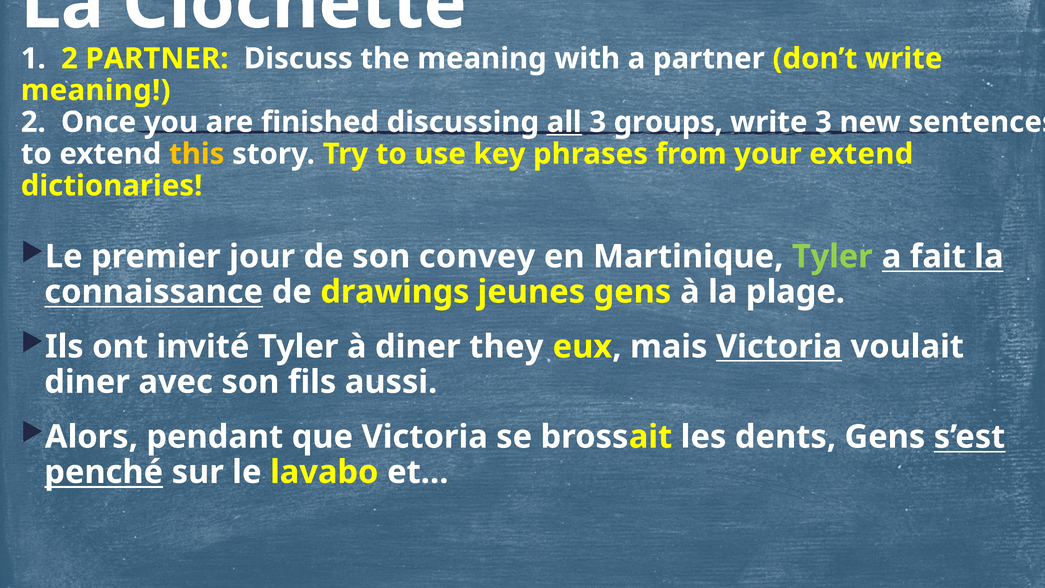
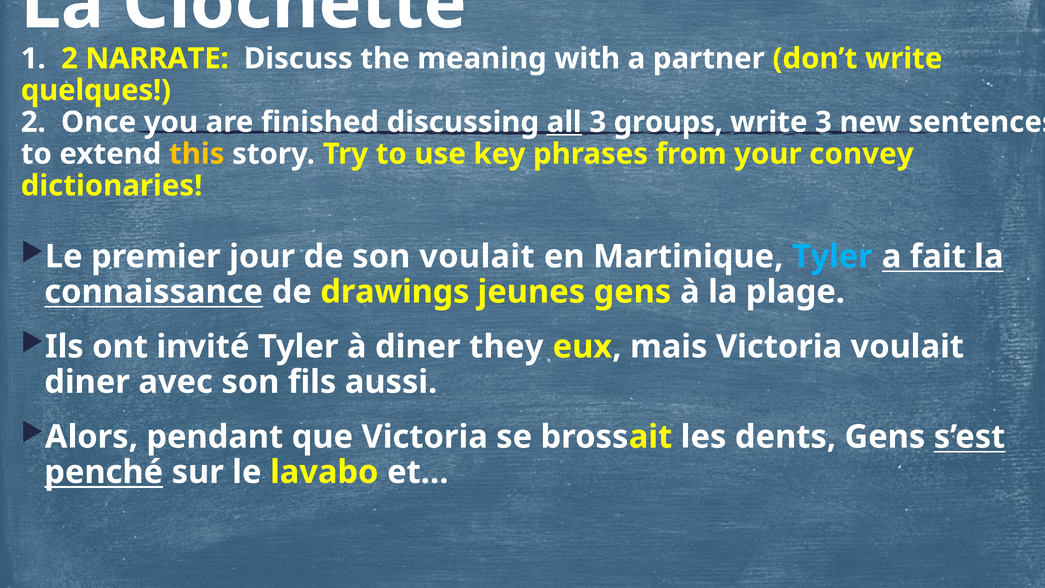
2 PARTNER: PARTNER -> NARRATE
meaning at (96, 90): meaning -> quelques
your extend: extend -> convey
son convey: convey -> voulait
Tyler at (832, 257) colour: light green -> light blue
Victoria at (779, 347) underline: present -> none
